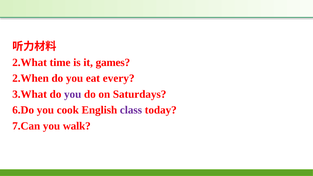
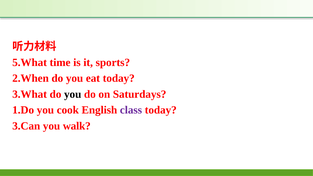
2.What: 2.What -> 5.What
games: games -> sports
eat every: every -> today
you at (73, 94) colour: purple -> black
6.Do: 6.Do -> 1.Do
7.Can: 7.Can -> 3.Can
